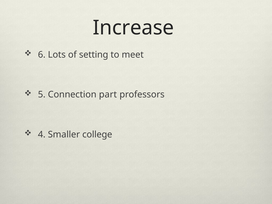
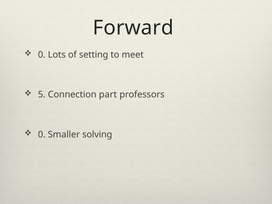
Increase: Increase -> Forward
6 at (42, 55): 6 -> 0
4 at (42, 134): 4 -> 0
college: college -> solving
